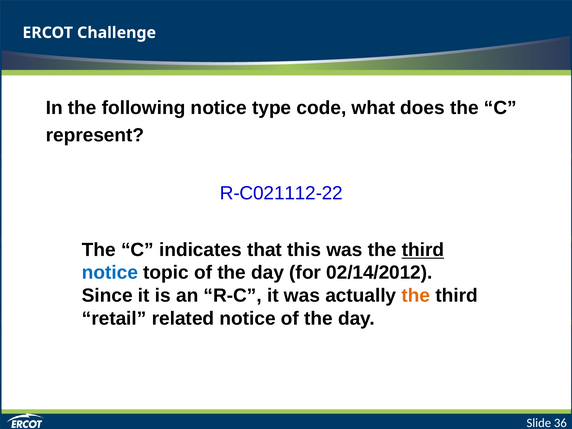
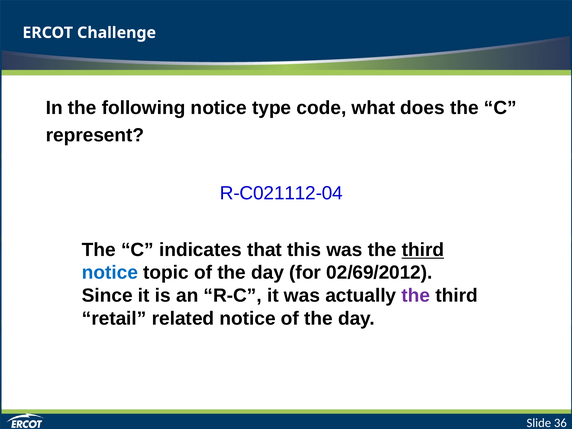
R-C021112-22: R-C021112-22 -> R-C021112-04
02/14/2012: 02/14/2012 -> 02/69/2012
the at (416, 296) colour: orange -> purple
